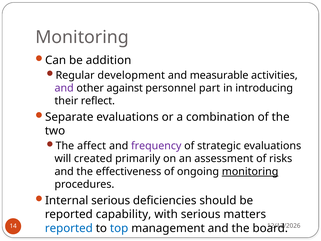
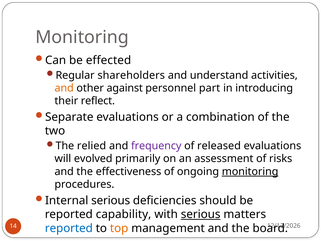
addition: addition -> effected
development: development -> shareholders
measurable: measurable -> understand
and at (64, 88) colour: purple -> orange
affect: affect -> relied
strategic: strategic -> released
created: created -> evolved
serious at (201, 214) underline: none -> present
top colour: blue -> orange
